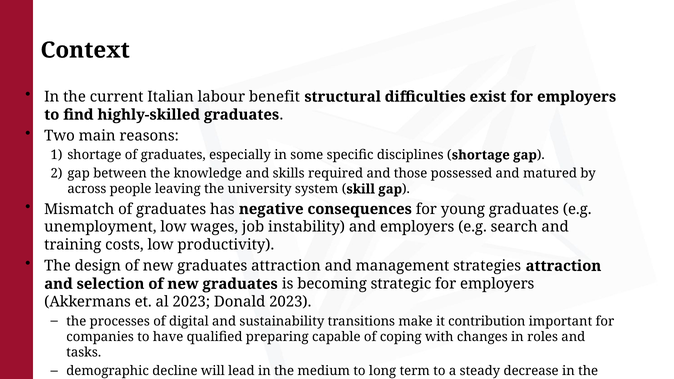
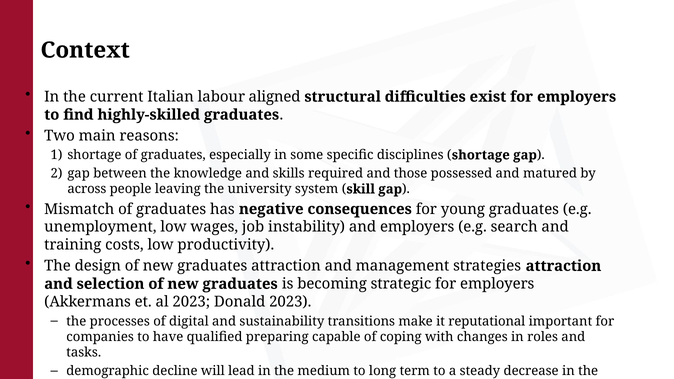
benefit: benefit -> aligned
contribution: contribution -> reputational
